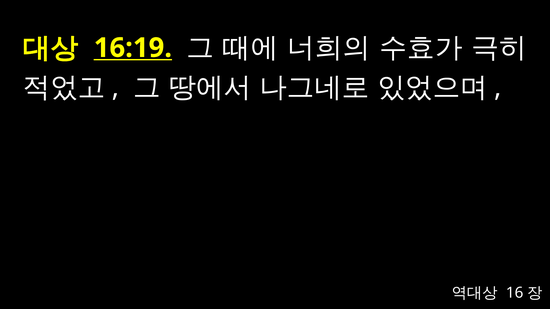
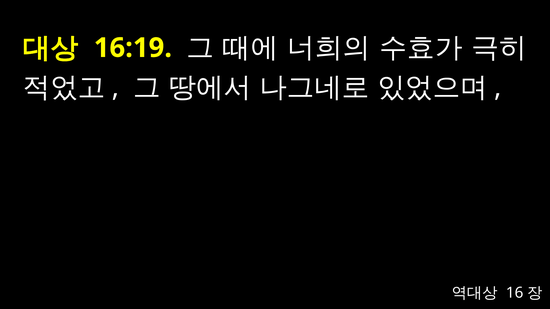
16:19 underline: present -> none
